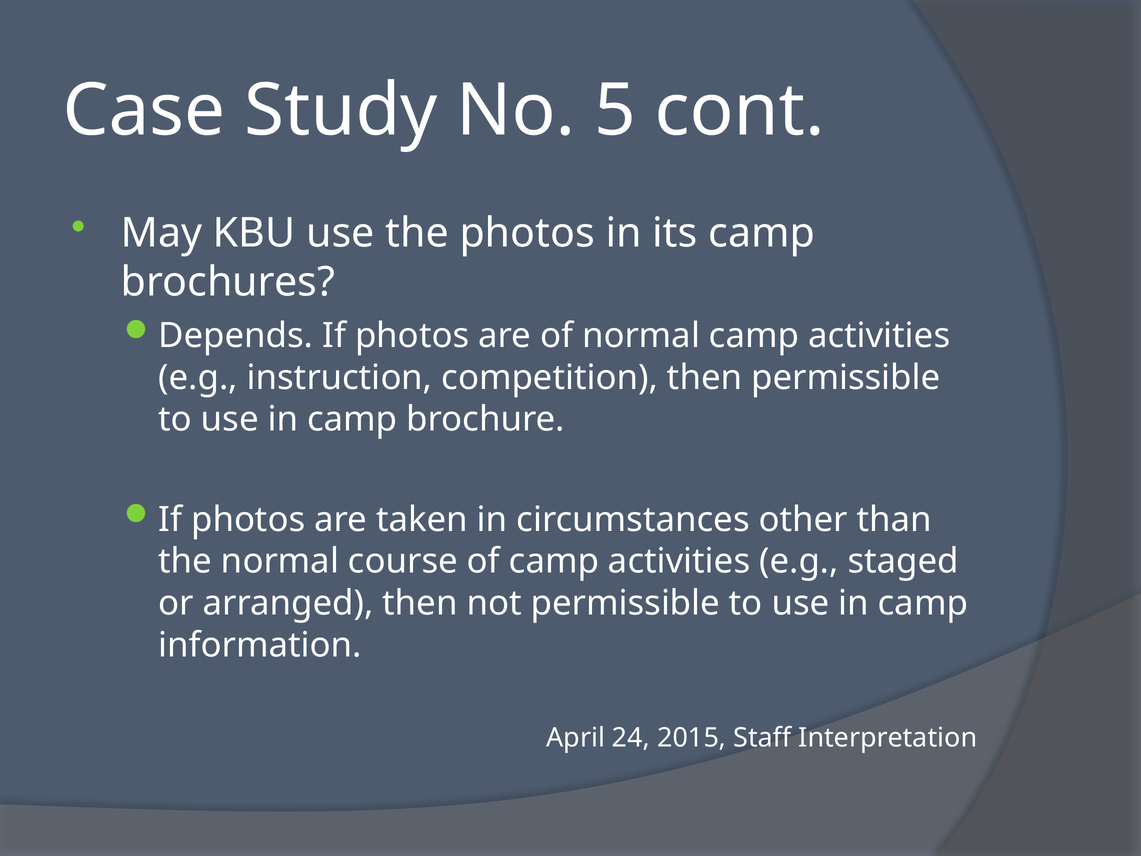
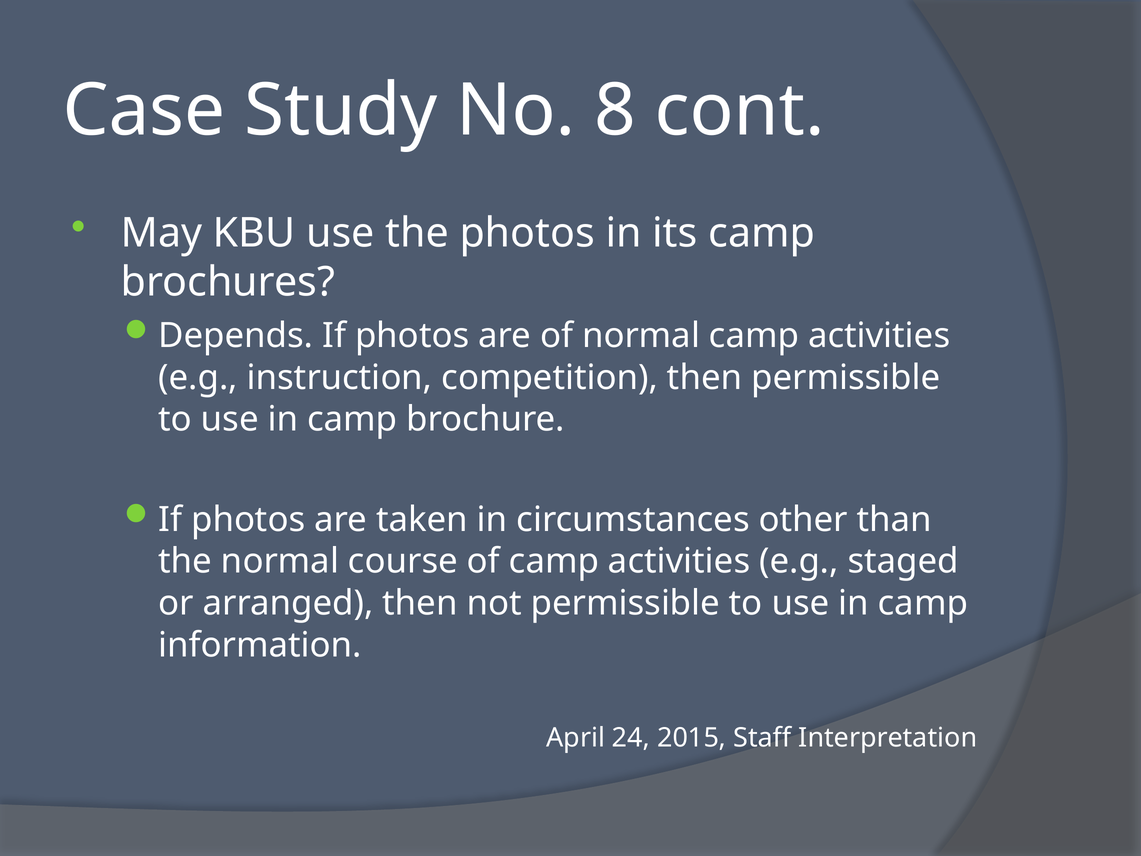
5: 5 -> 8
